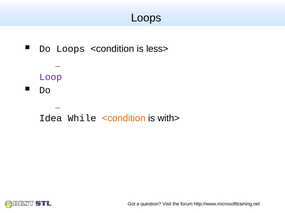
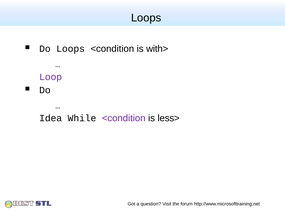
less>: less> -> with>
<condition at (124, 119) colour: orange -> purple
with>: with> -> less>
